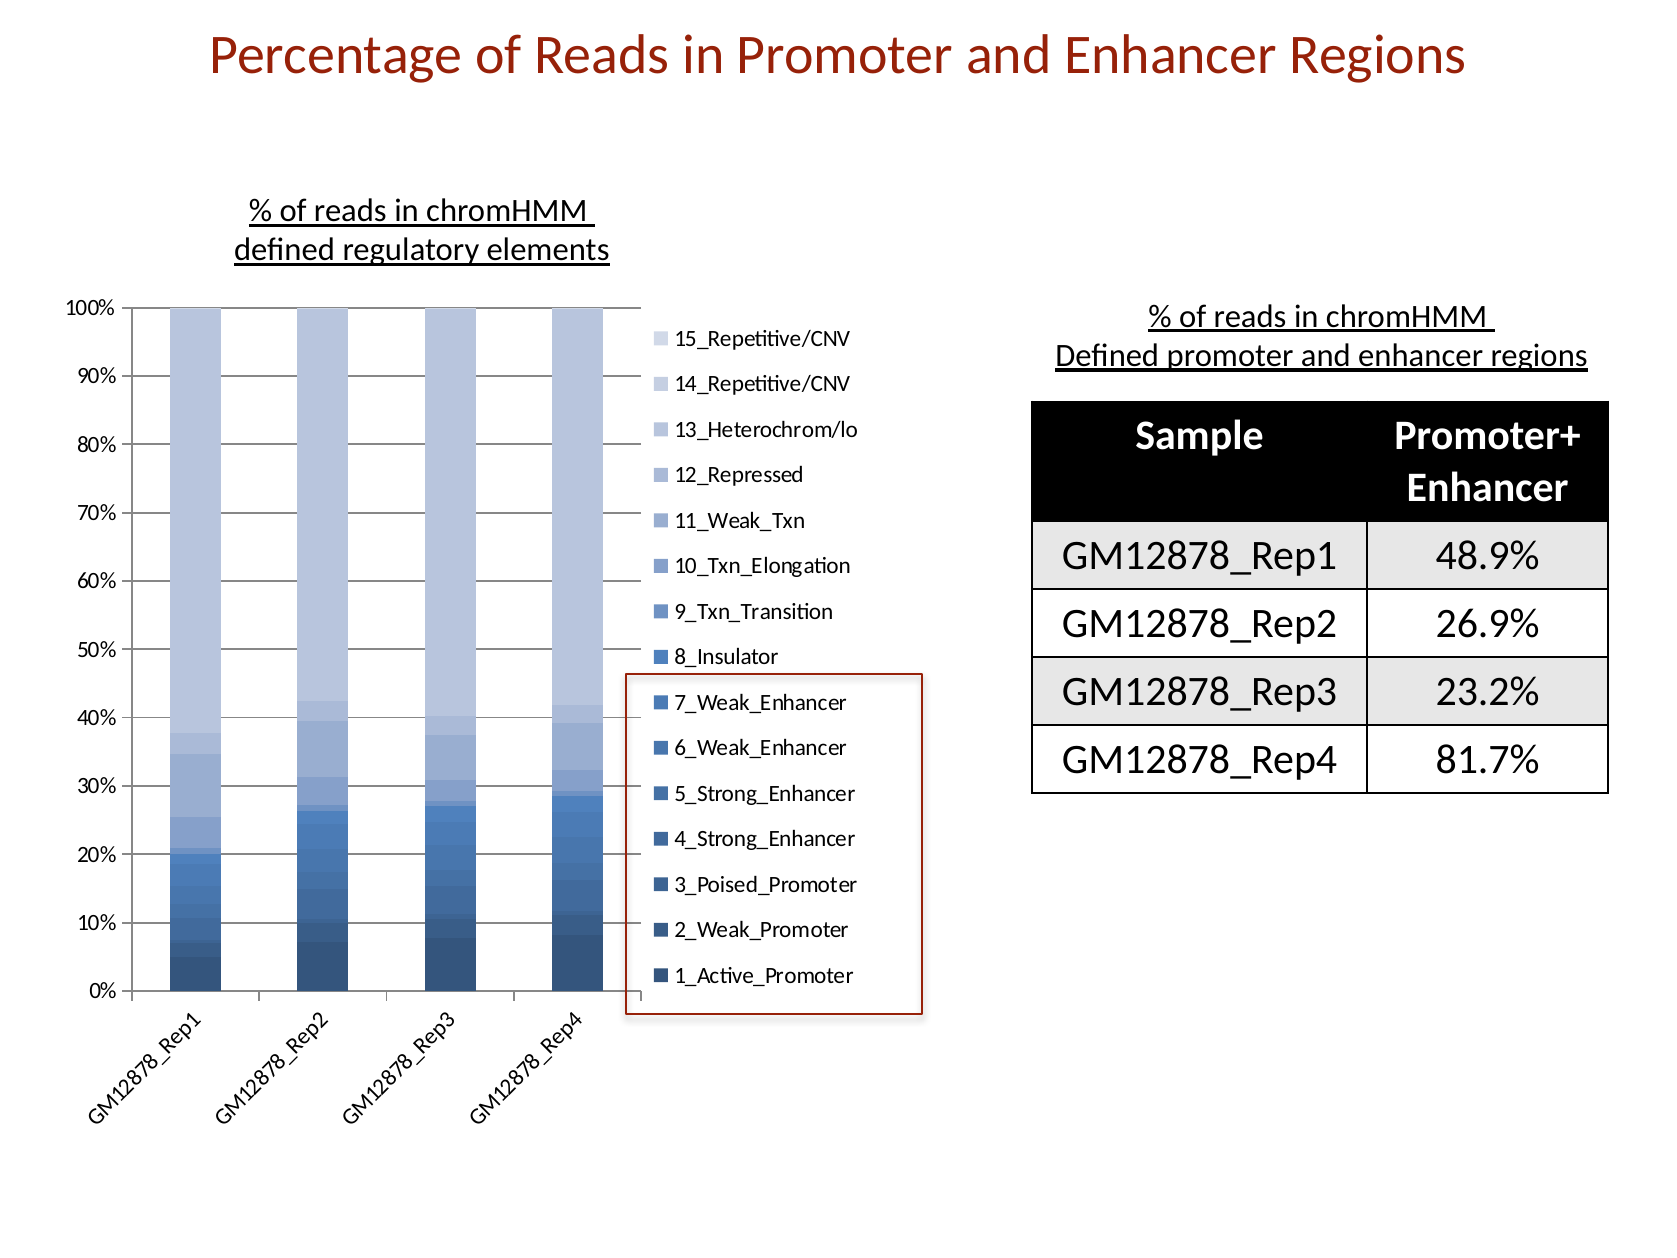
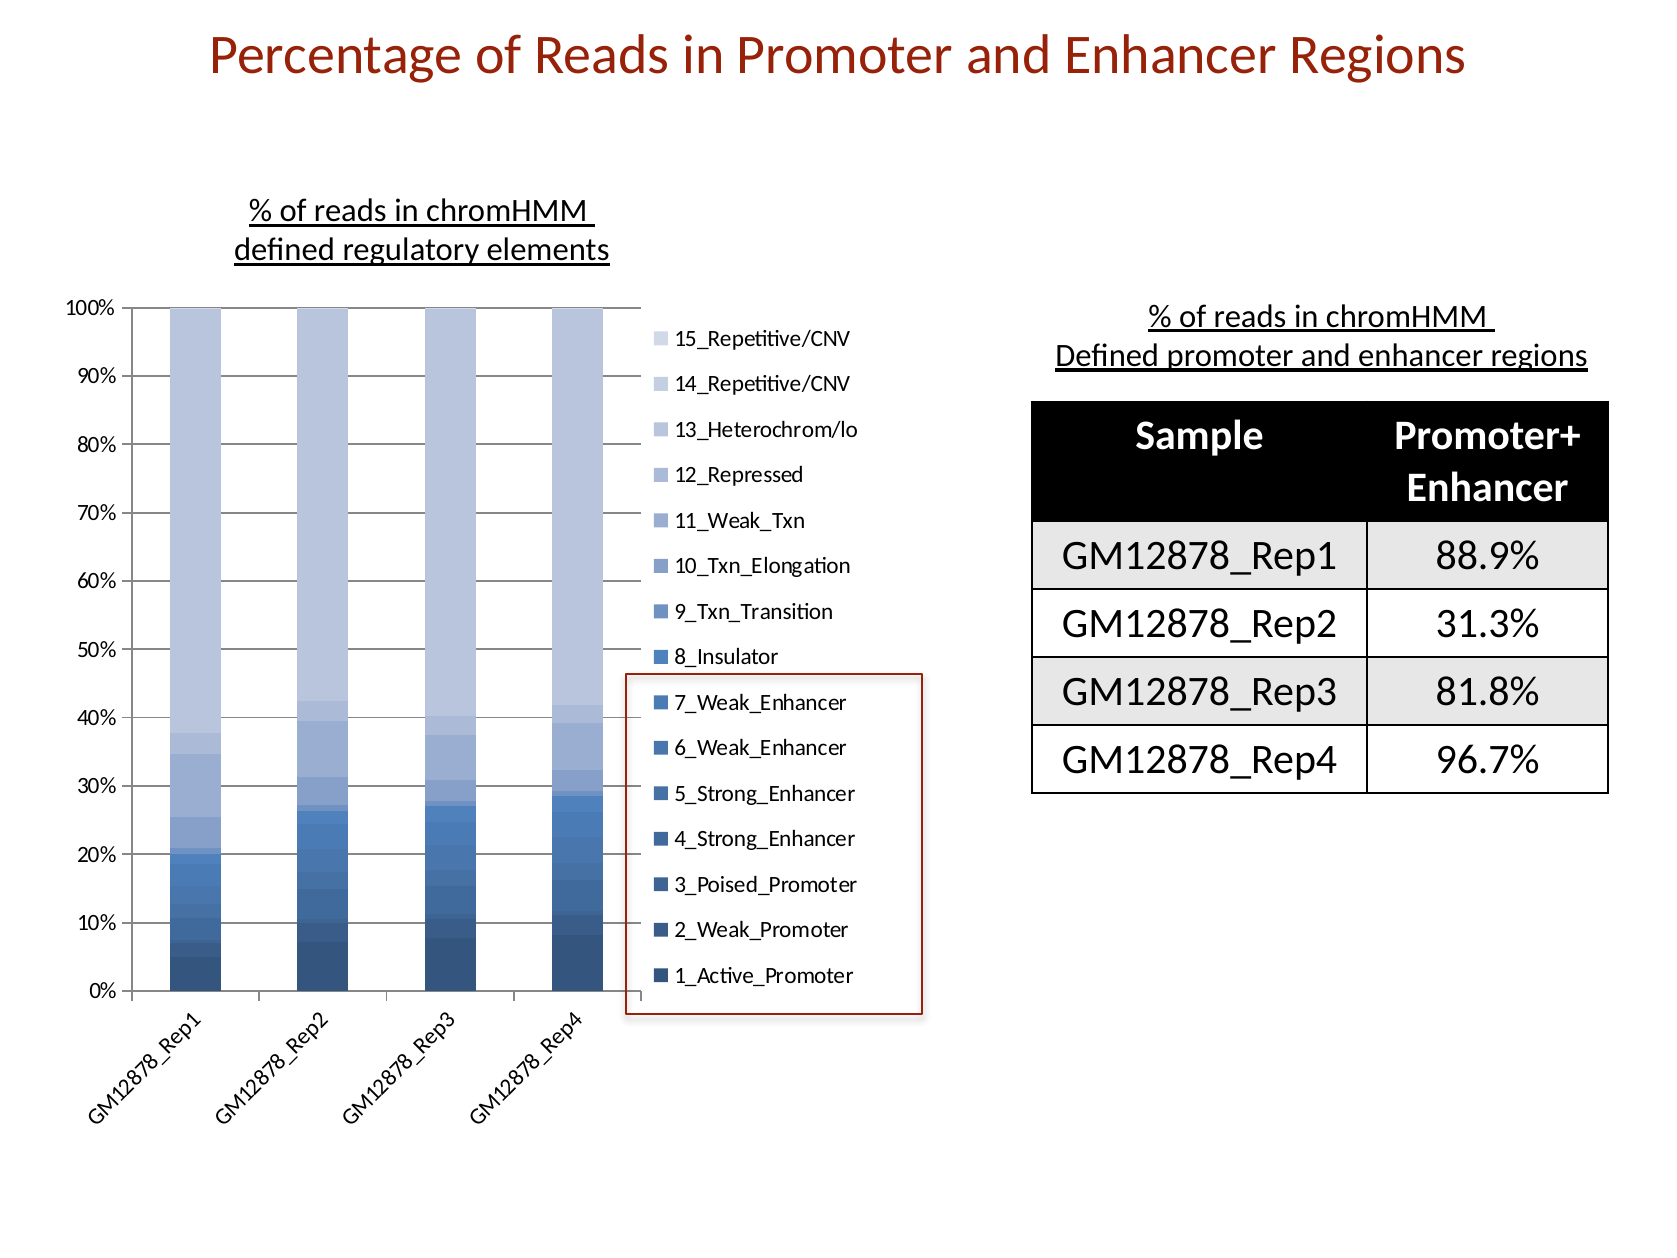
48.9%: 48.9% -> 88.9%
26.9%: 26.9% -> 31.3%
23.2%: 23.2% -> 81.8%
81.7%: 81.7% -> 96.7%
